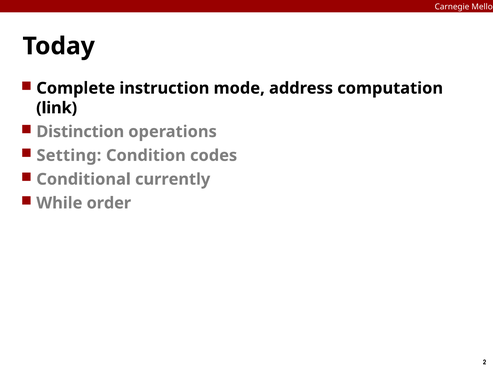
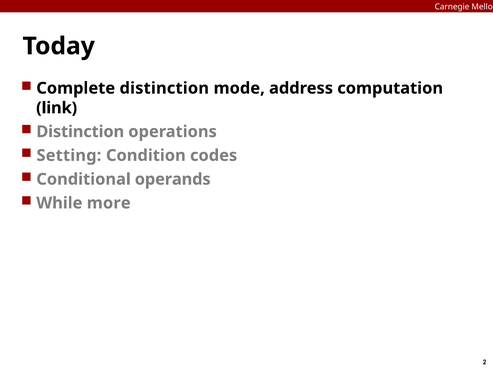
Complete instruction: instruction -> distinction
currently: currently -> operands
order: order -> more
